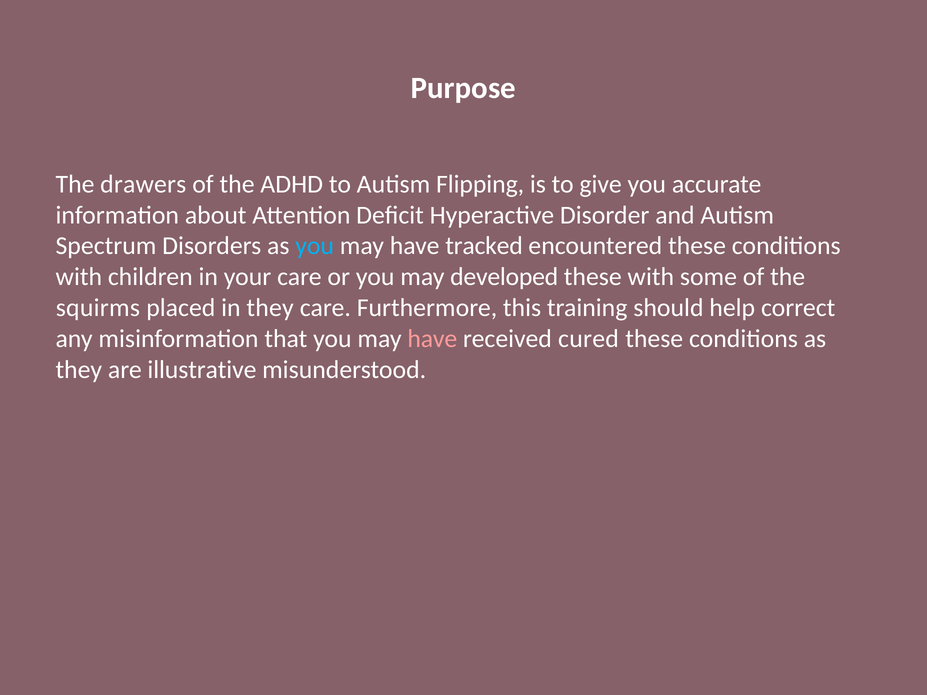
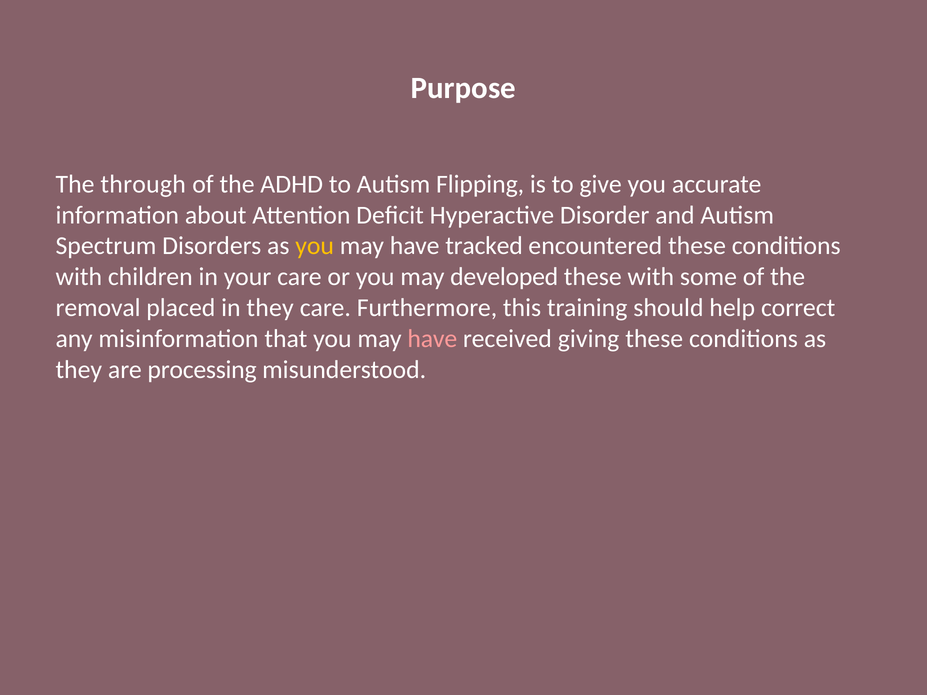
drawers: drawers -> through
you at (315, 246) colour: light blue -> yellow
squirms: squirms -> removal
cured: cured -> giving
illustrative: illustrative -> processing
